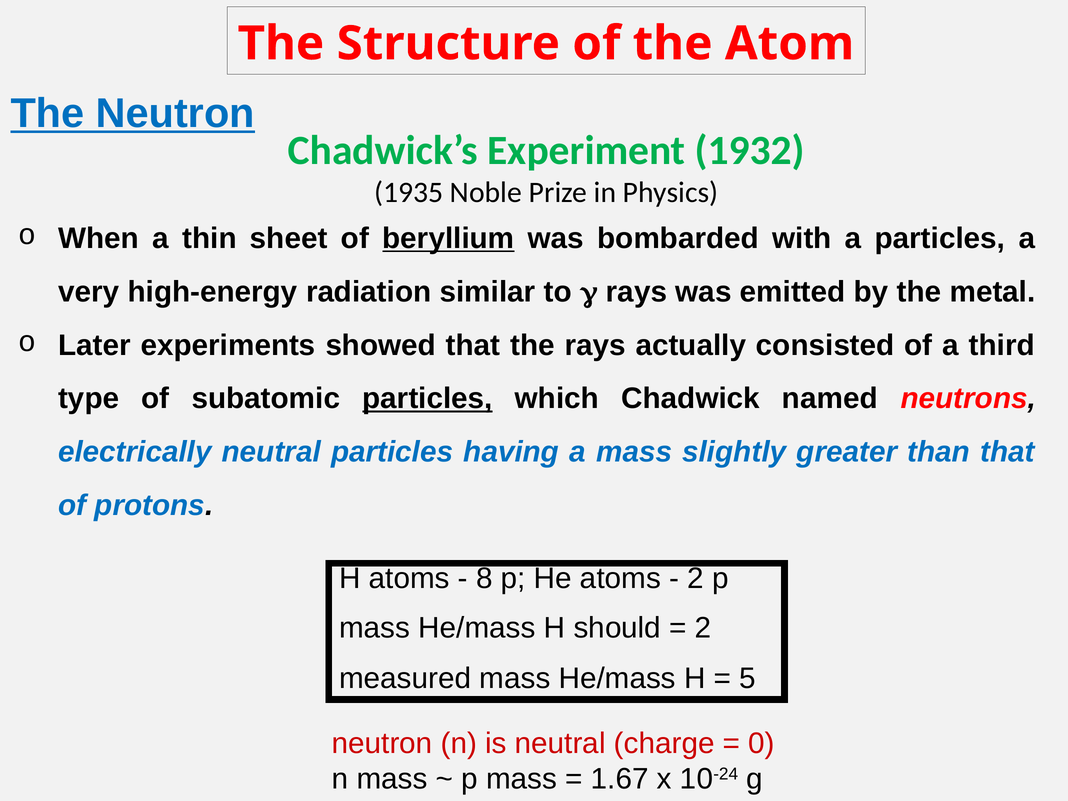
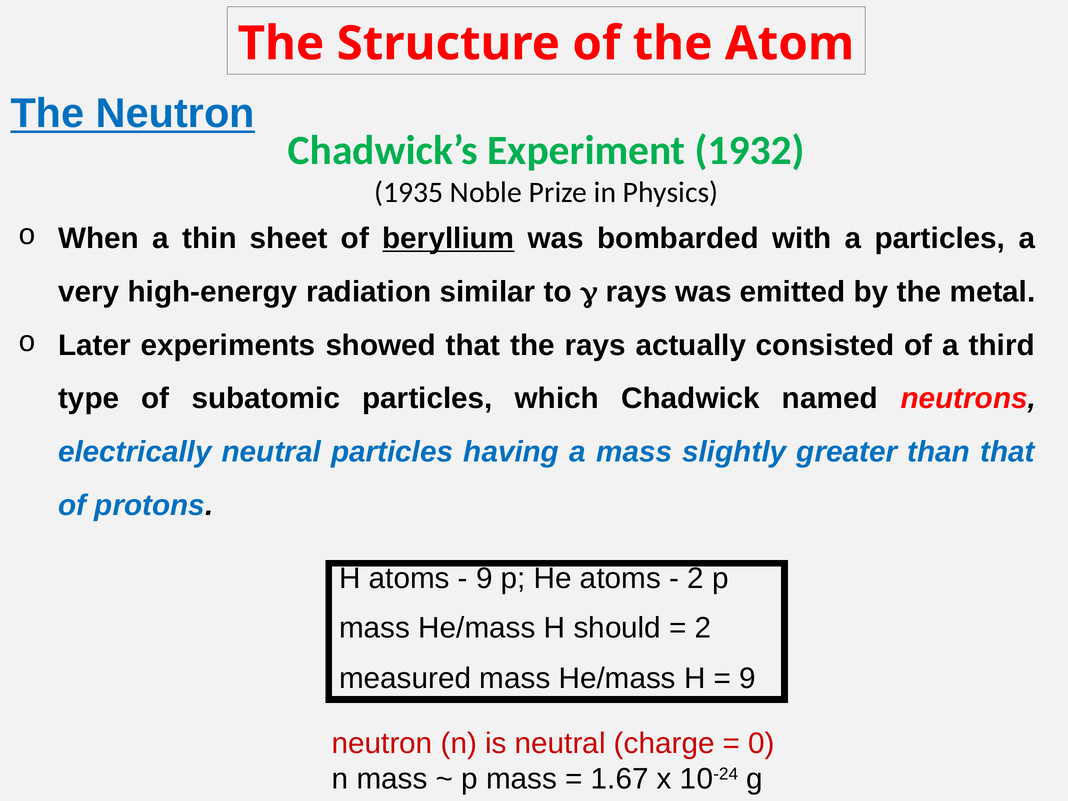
particles at (427, 399) underline: present -> none
8 at (484, 579): 8 -> 9
5 at (748, 679): 5 -> 9
